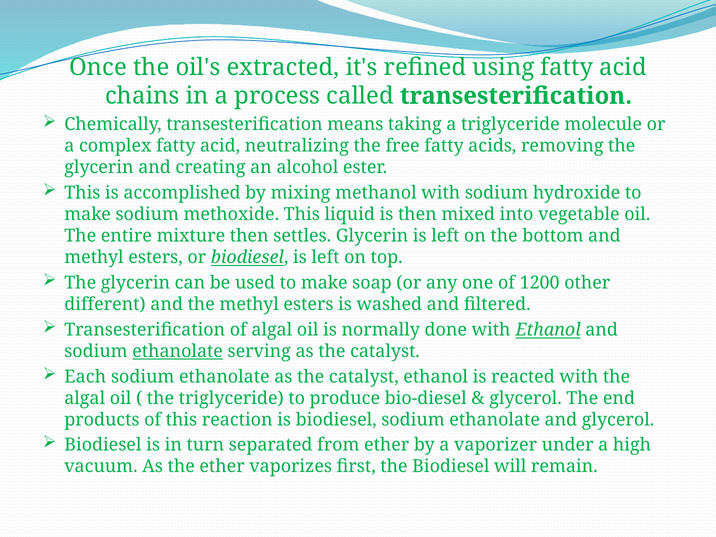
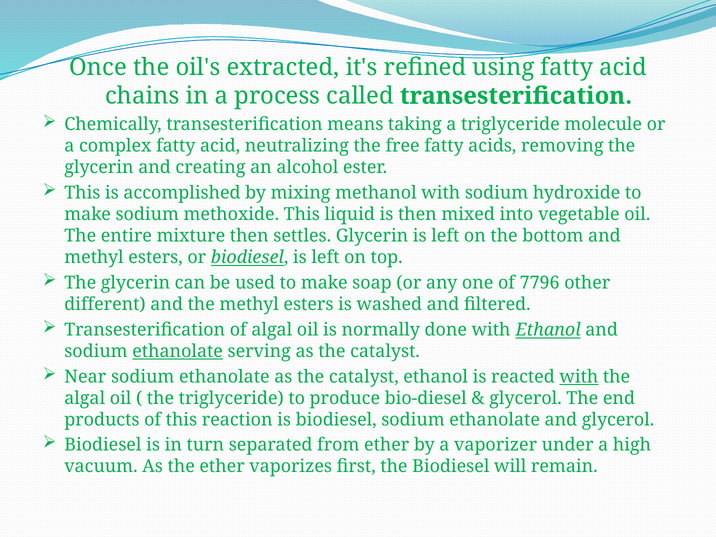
1200: 1200 -> 7796
Each: Each -> Near
with at (579, 377) underline: none -> present
